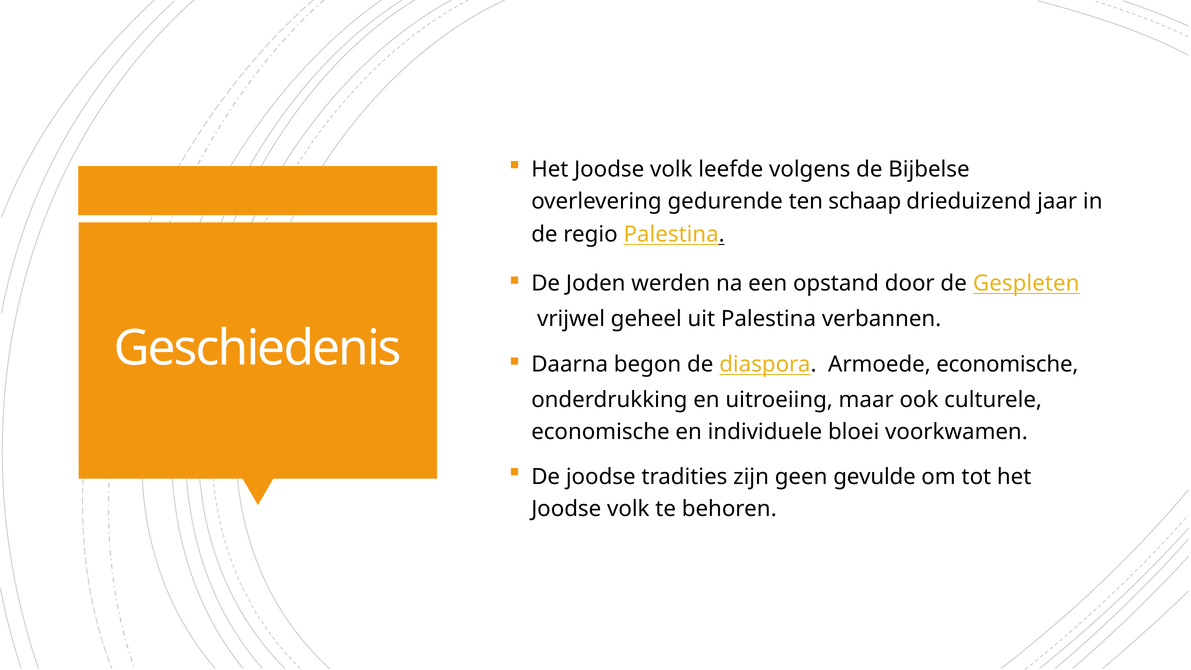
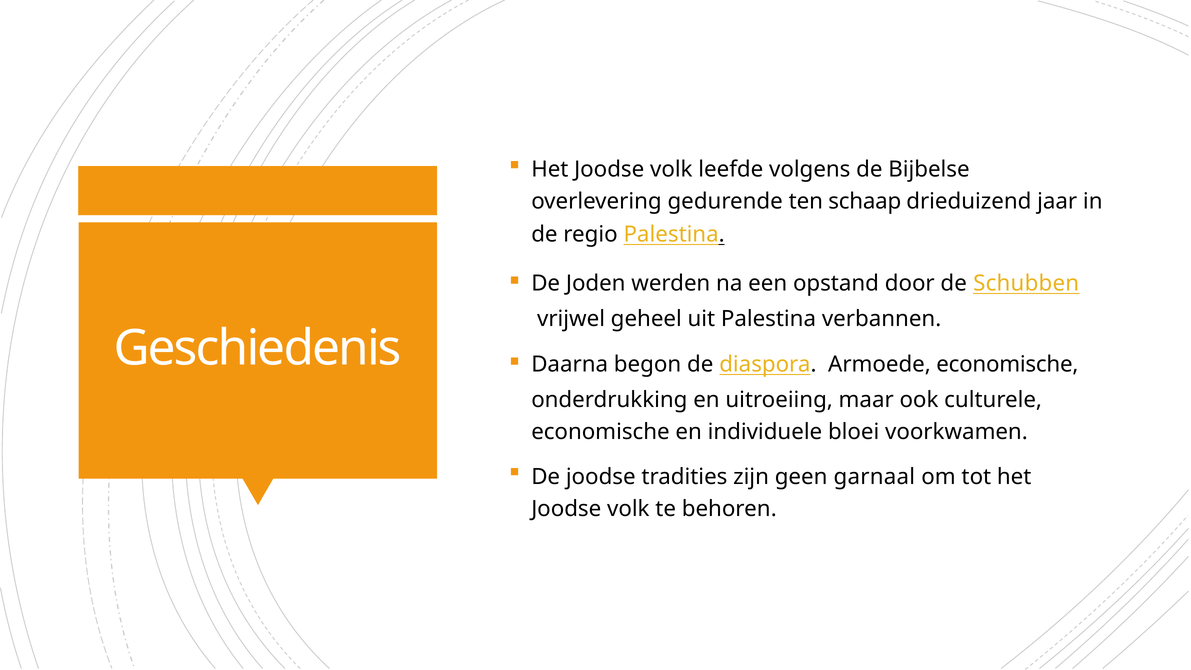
Gespleten: Gespleten -> Schubben
gevulde: gevulde -> garnaal
